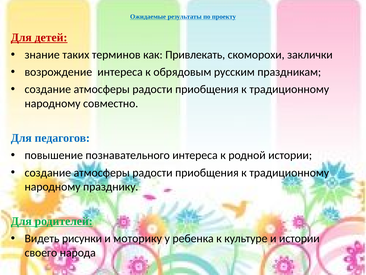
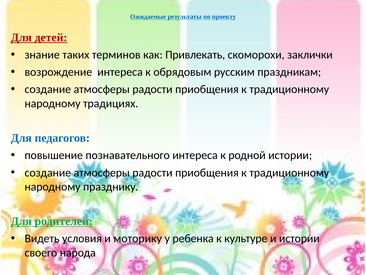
совместно: совместно -> традициях
рисунки: рисунки -> условия
